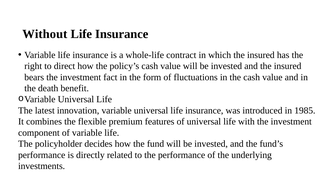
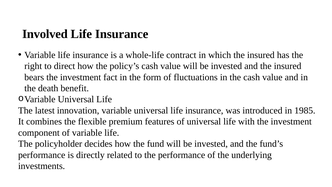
Without: Without -> Involved
